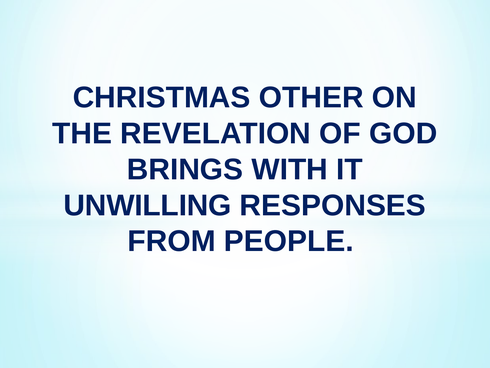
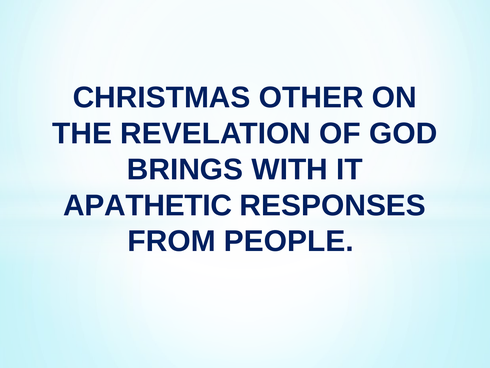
UNWILLING: UNWILLING -> APATHETIC
